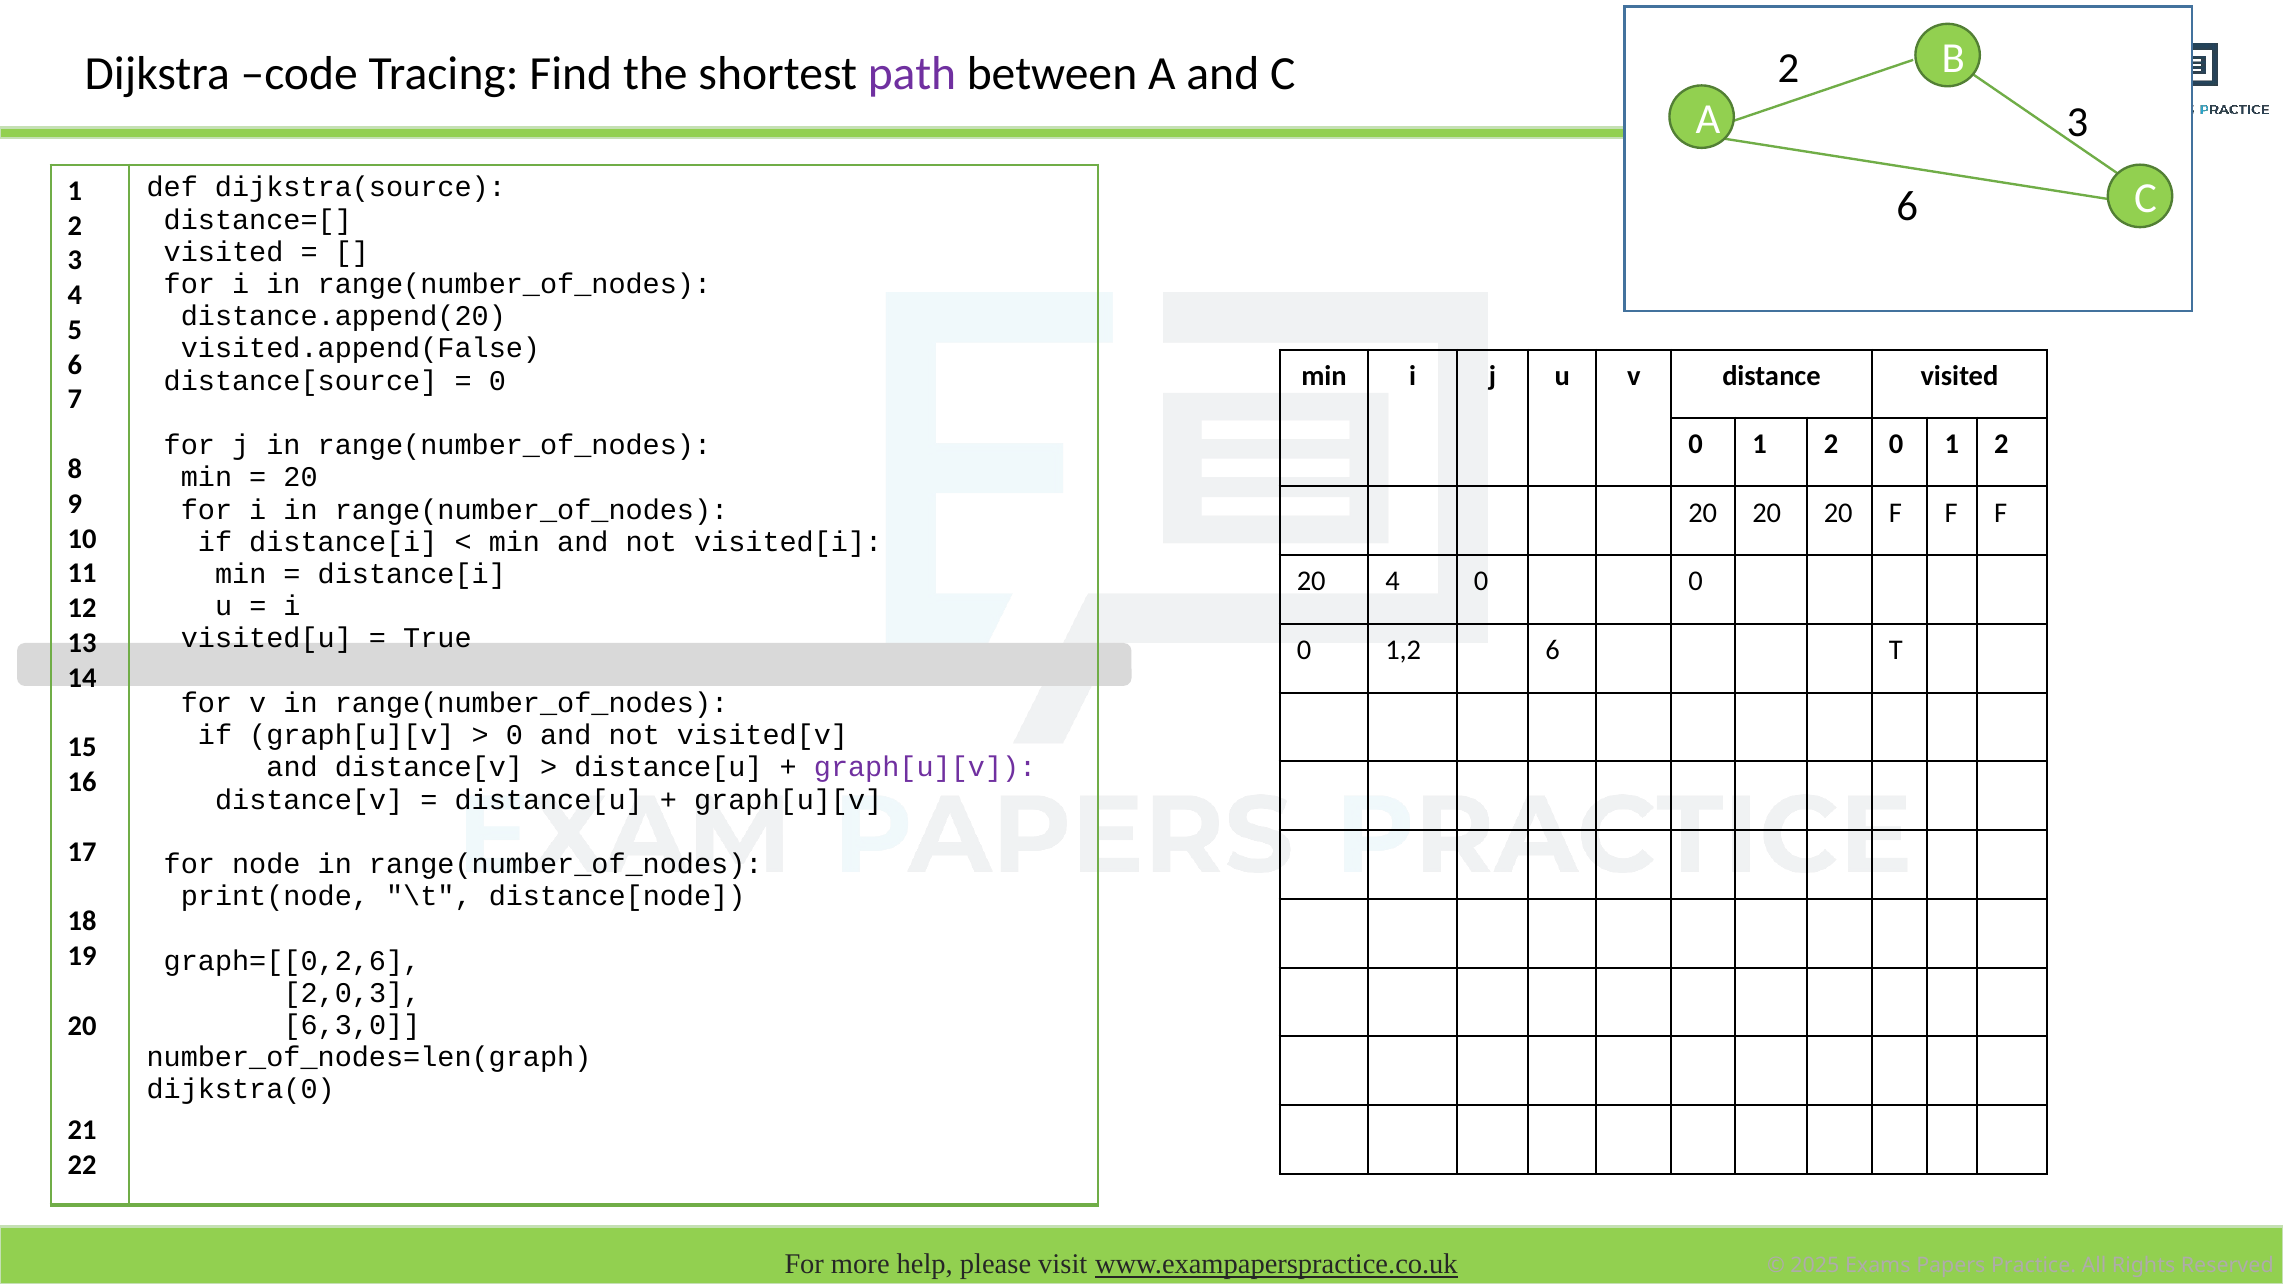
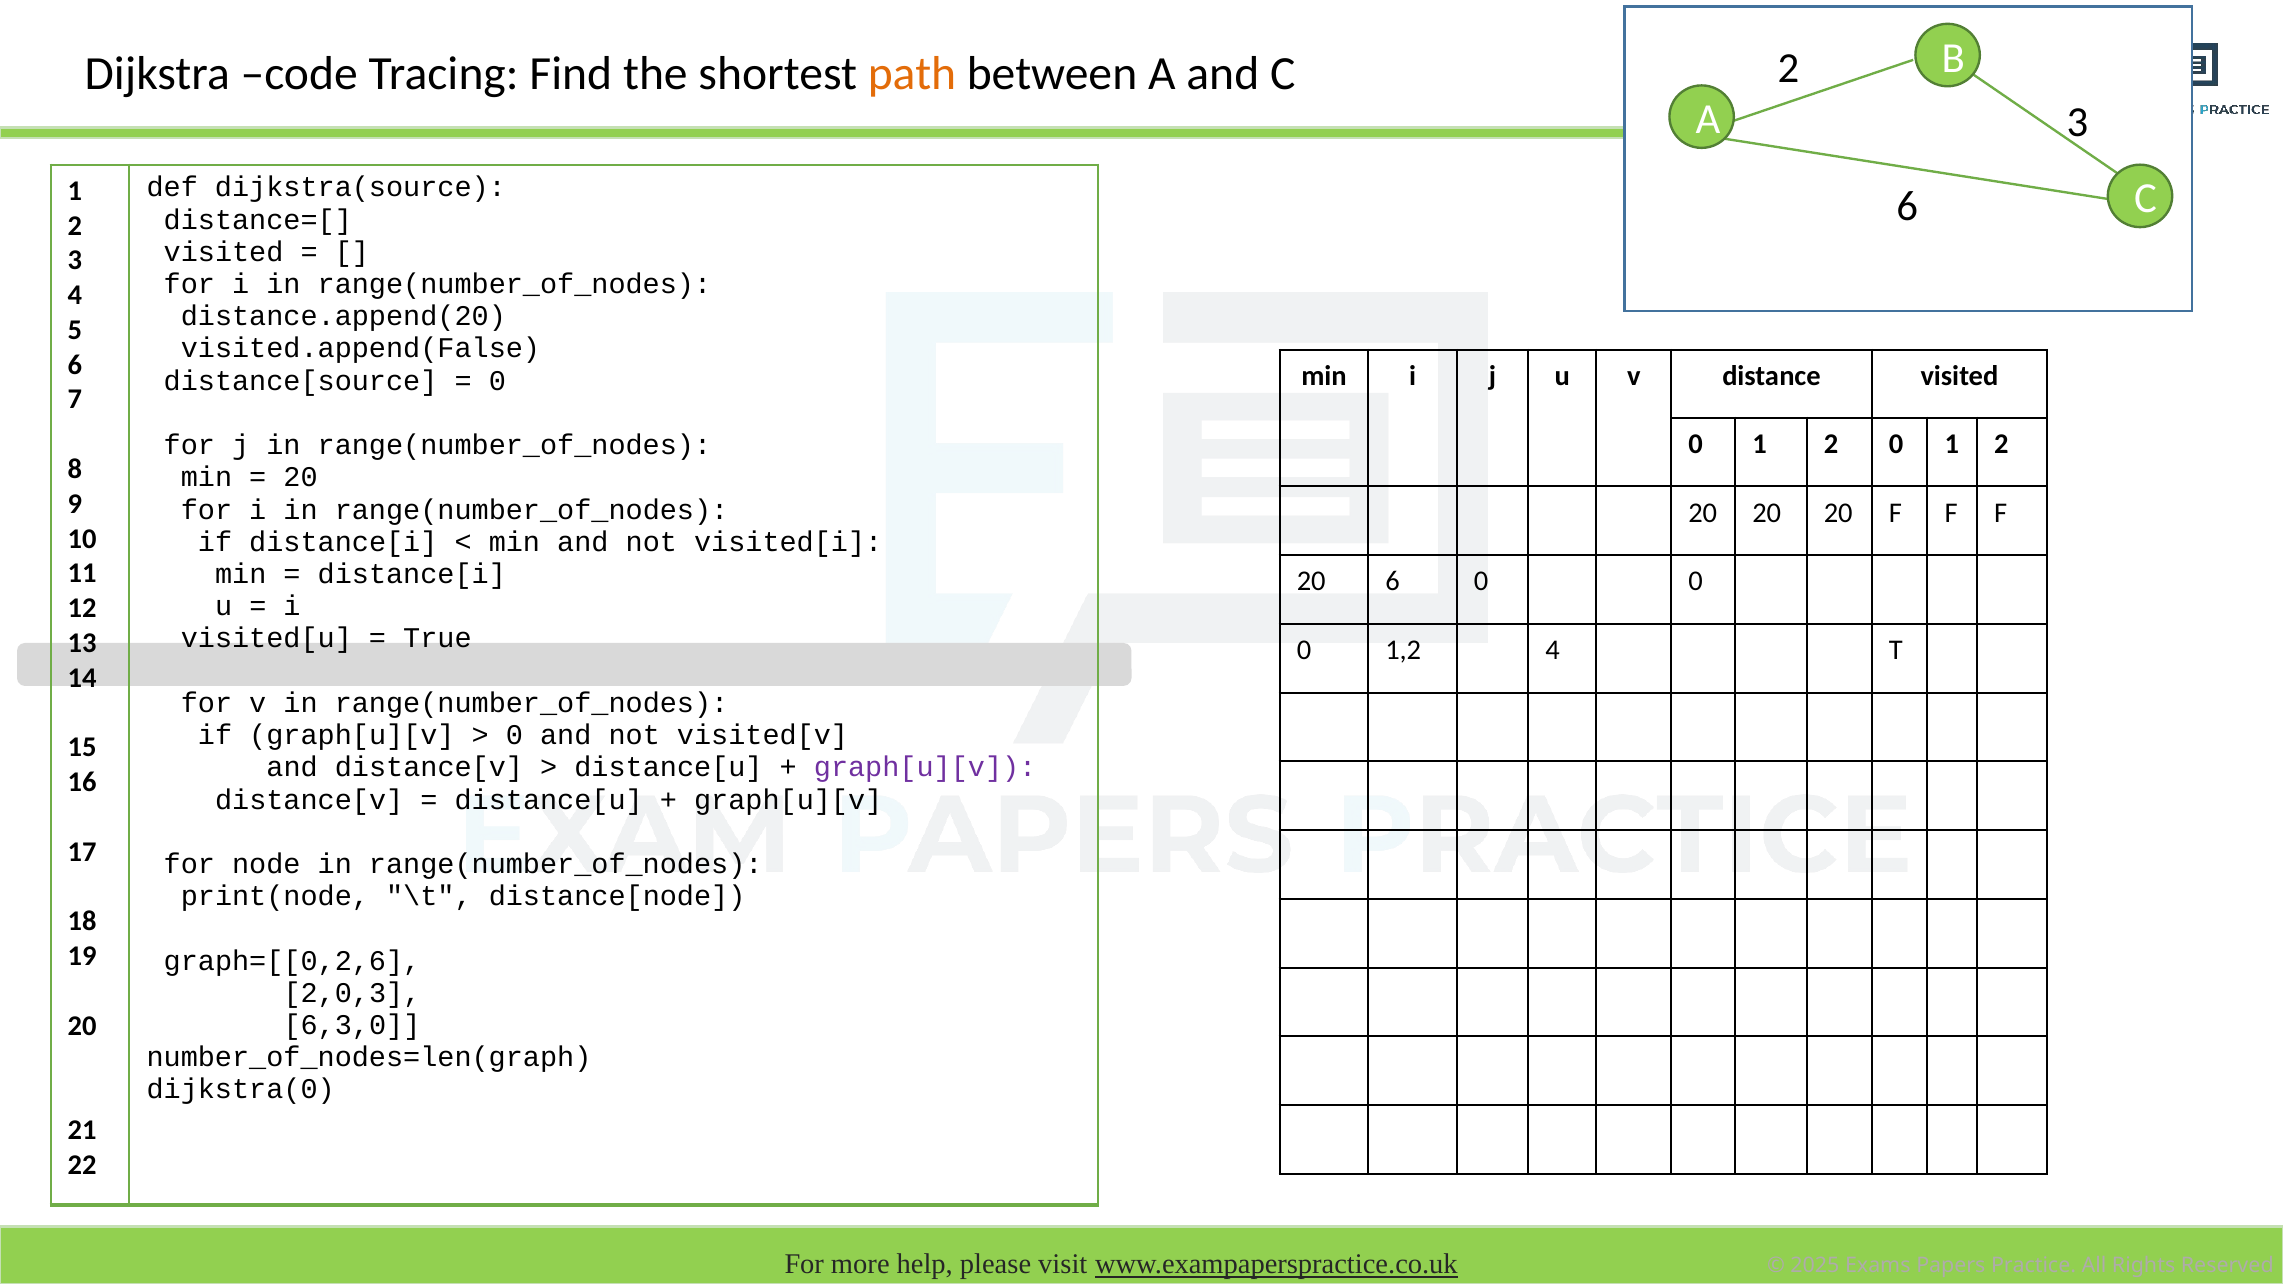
path colour: purple -> orange
20 4: 4 -> 6
1,2 6: 6 -> 4
